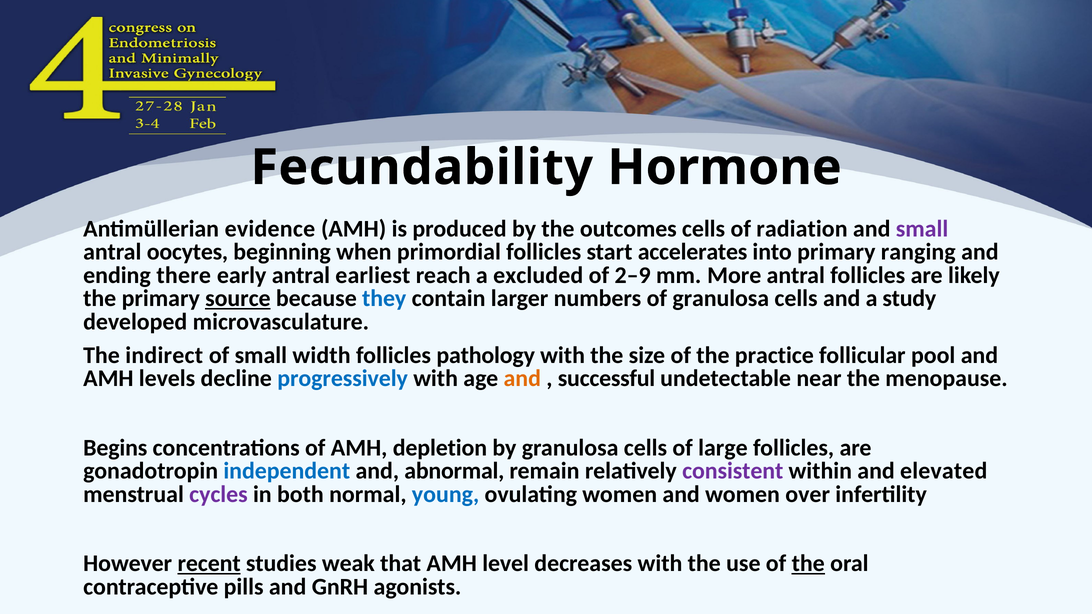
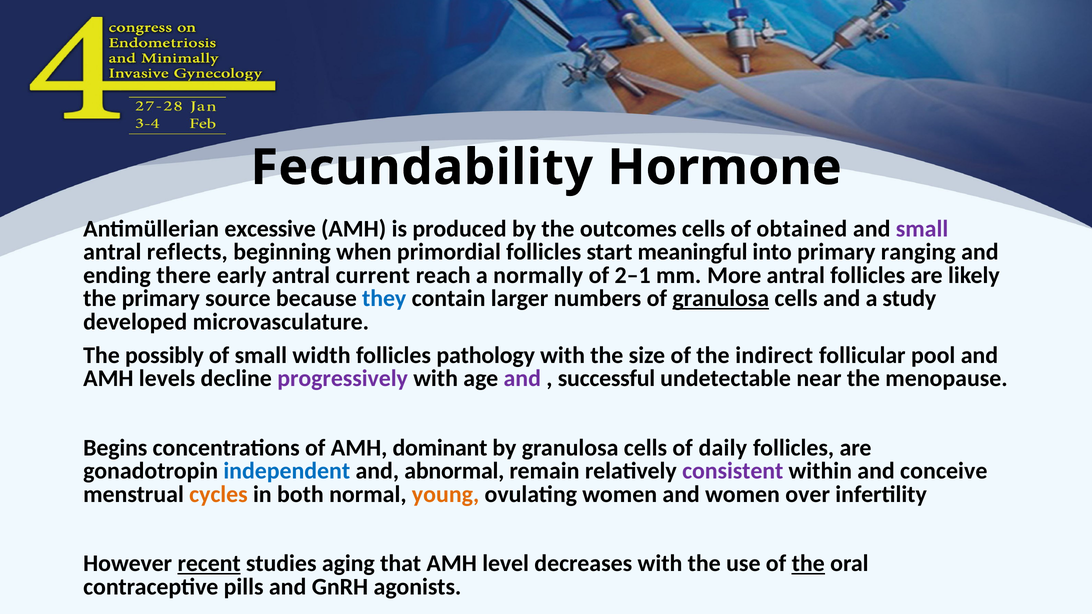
evidence: evidence -> excessive
radiation: radiation -> obtained
oocytes: oocytes -> reflects
accelerates: accelerates -> meaningful
earliest: earliest -> current
excluded: excluded -> normally
2–9: 2–9 -> 2–1
source underline: present -> none
granulosa at (721, 299) underline: none -> present
indirect: indirect -> possibly
practice: practice -> indirect
progressively colour: blue -> purple
and at (522, 378) colour: orange -> purple
depletion: depletion -> dominant
large: large -> daily
elevated: elevated -> conceive
cycles colour: purple -> orange
young colour: blue -> orange
weak: weak -> aging
